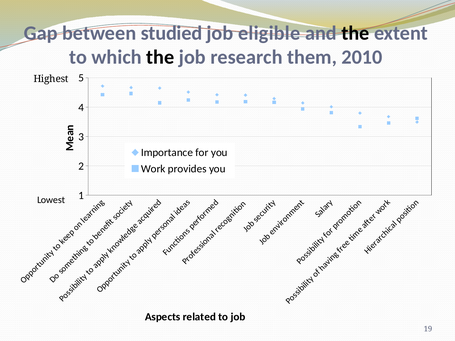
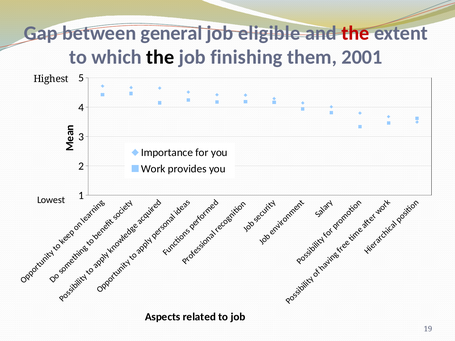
studied: studied -> general
the at (355, 33) colour: black -> red
research: research -> finishing
2010: 2010 -> 2001
